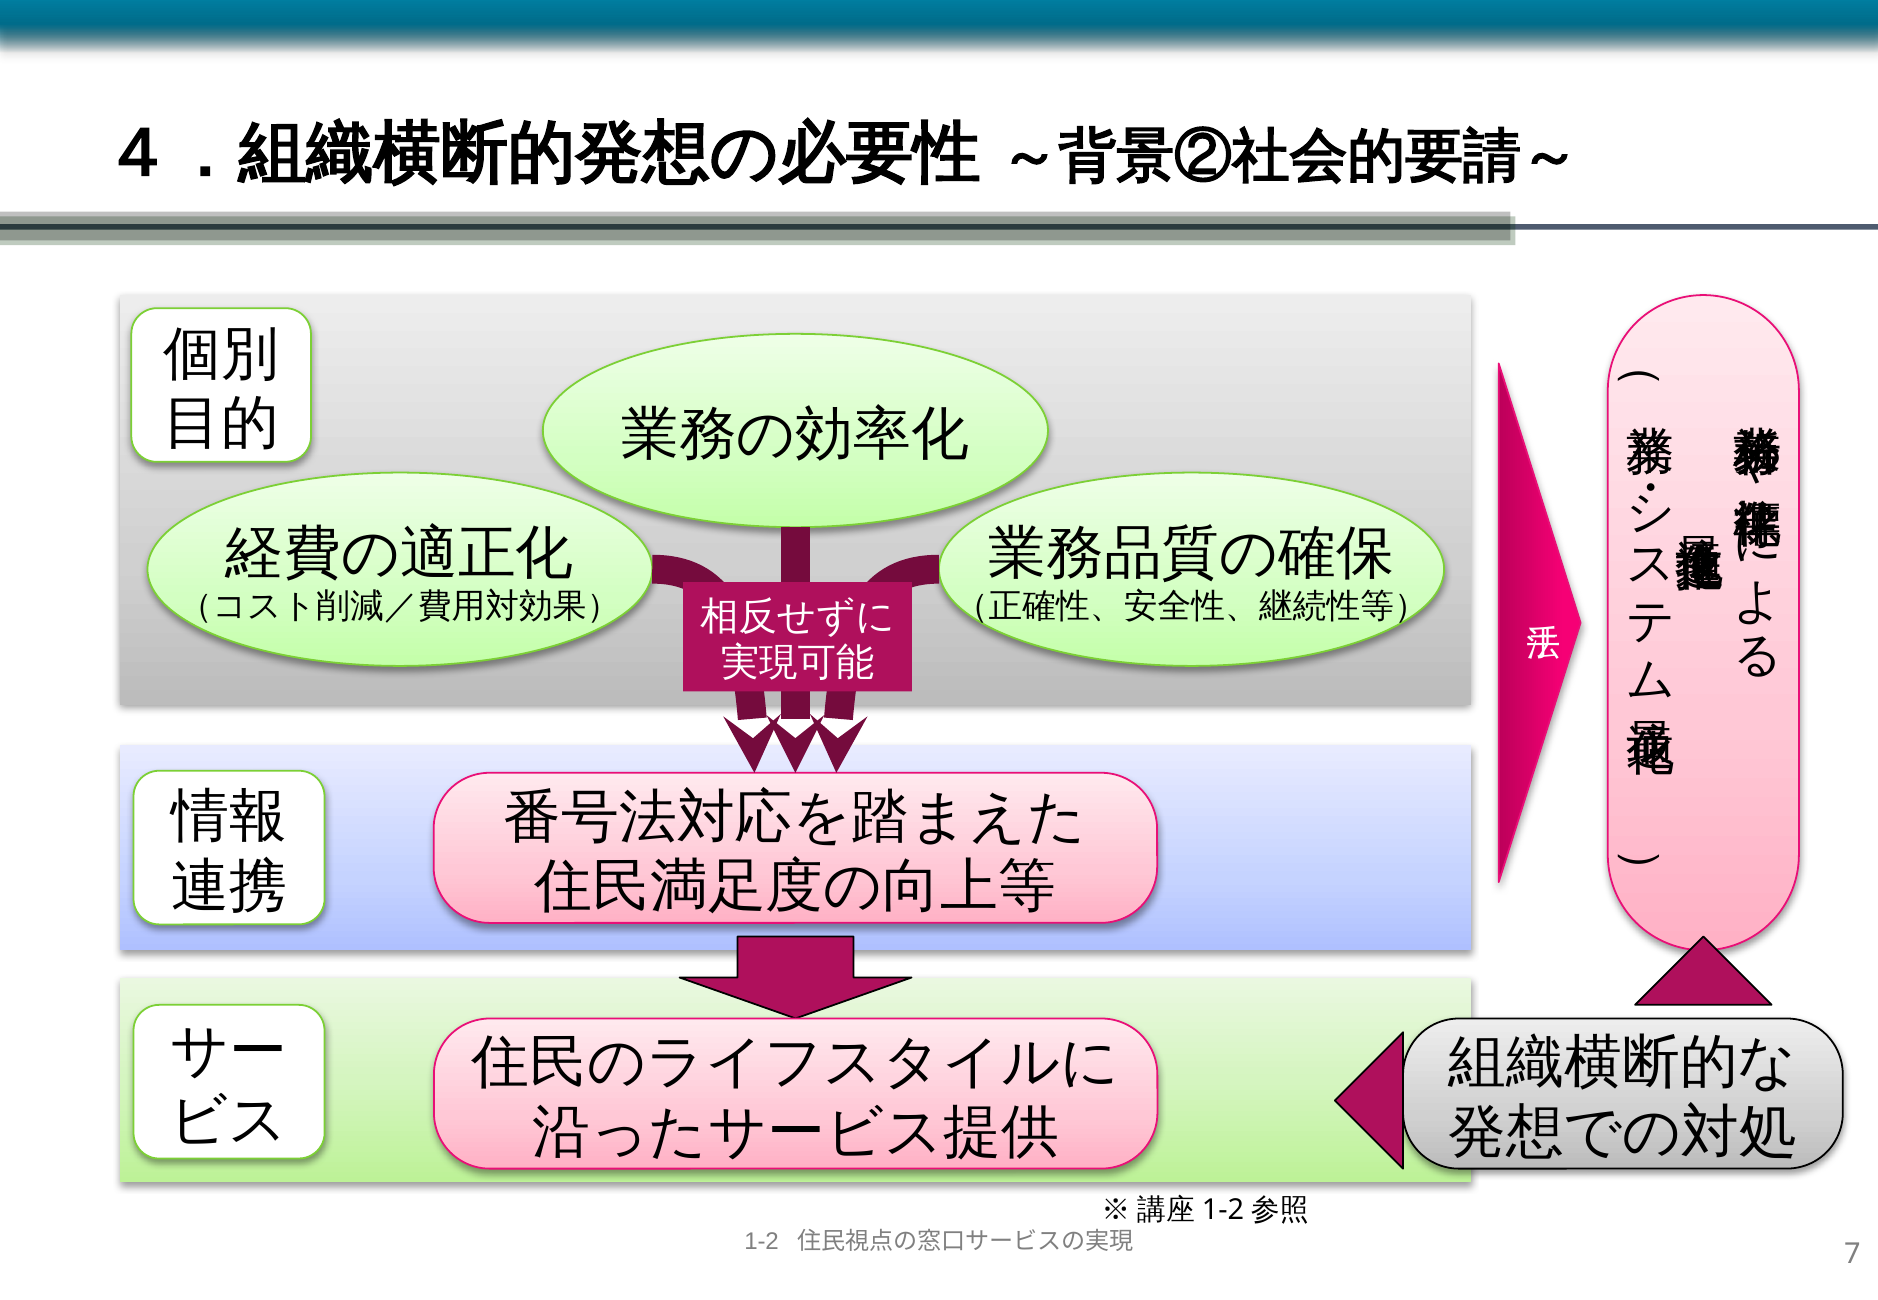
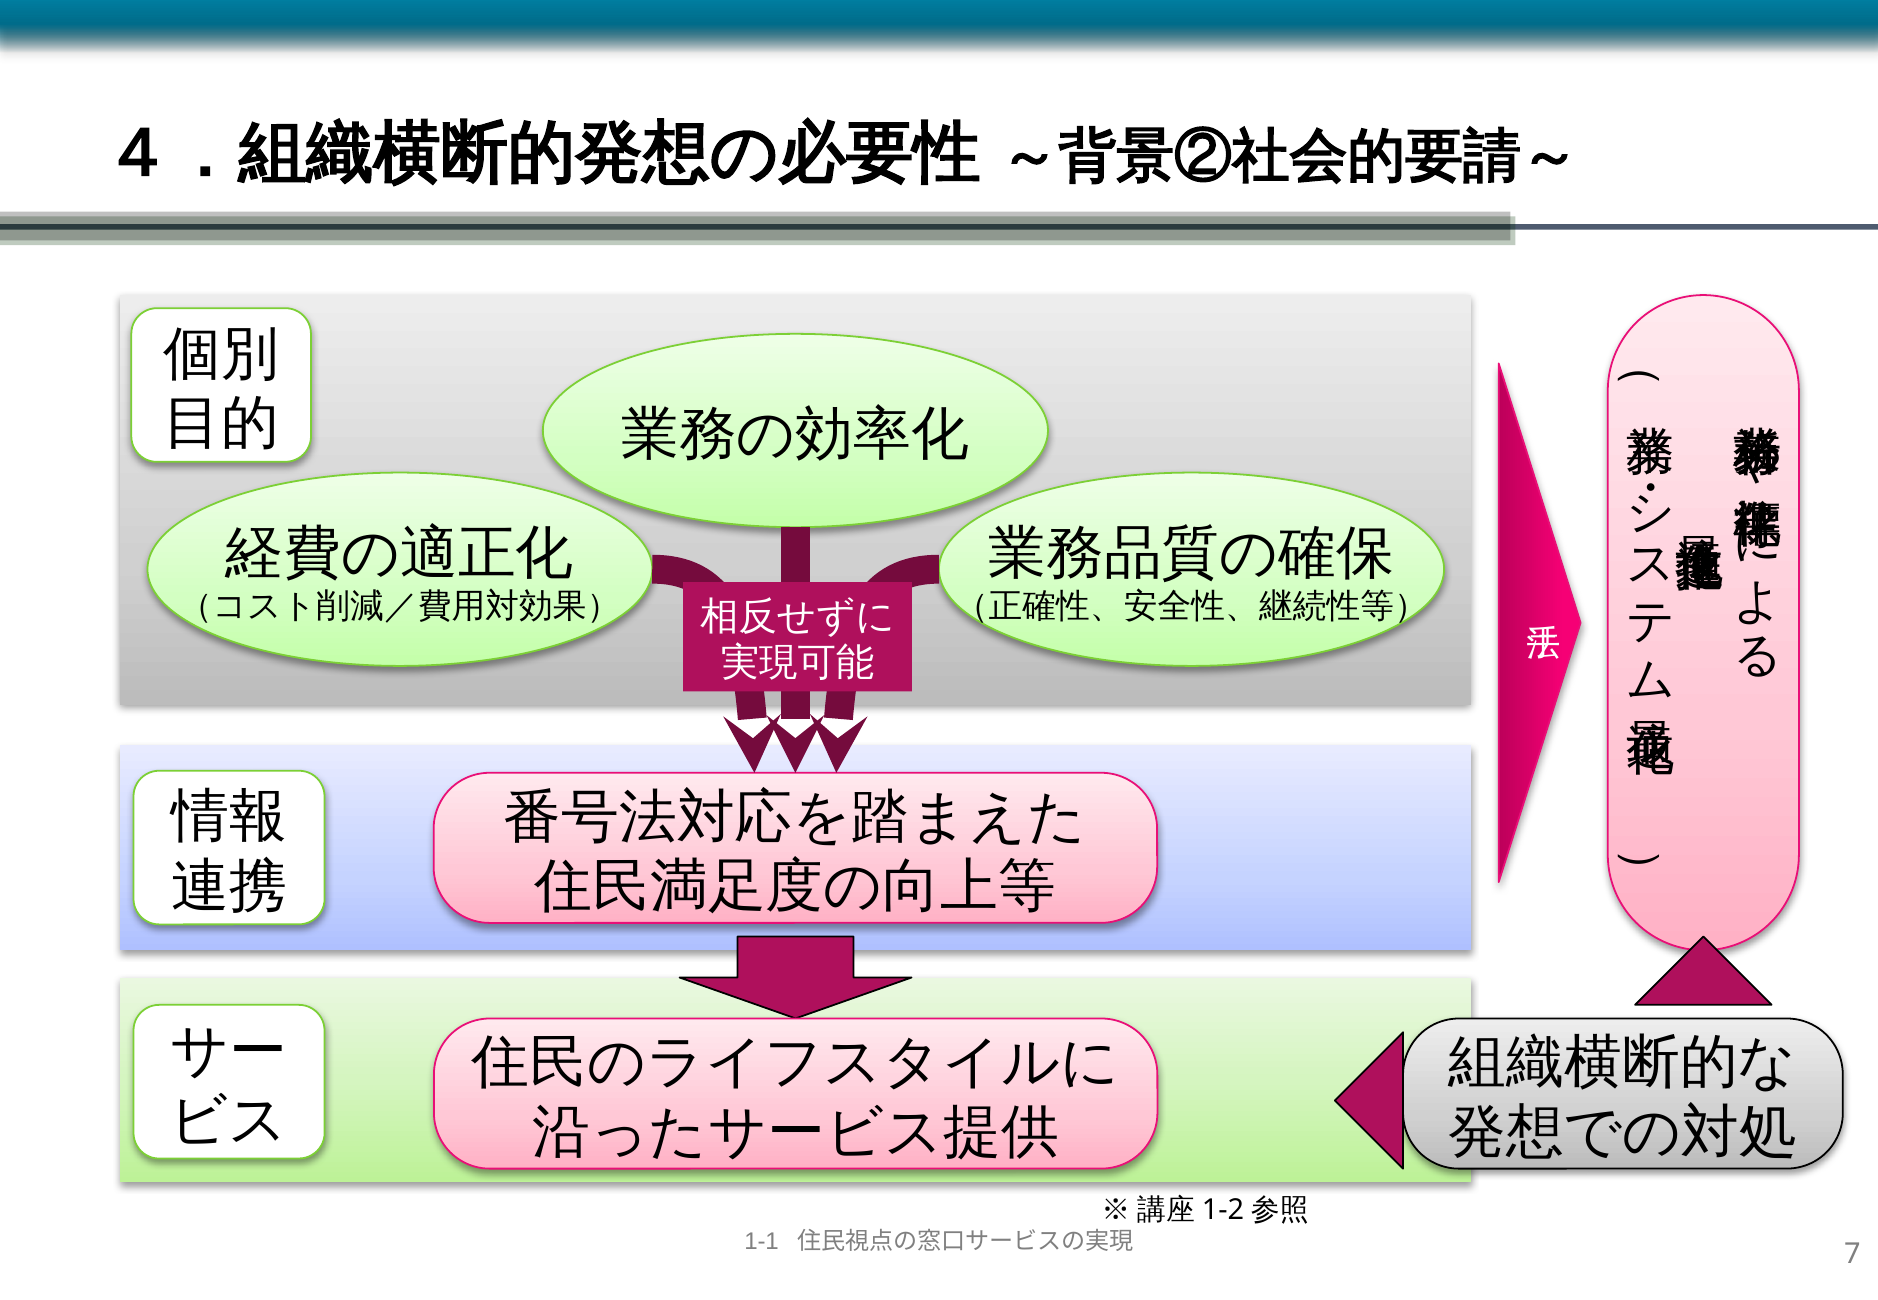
1-2: 1-2 -> 1-1
